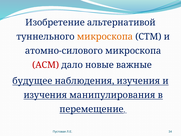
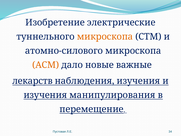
альтернативой: альтернативой -> электрические
АСМ colour: red -> orange
будущее: будущее -> лекарств
